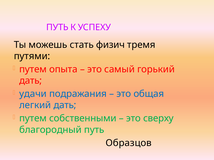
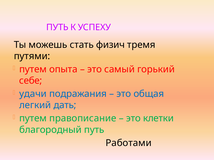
дать at (31, 81): дать -> себе
собственными: собственными -> правописание
сверху: сверху -> клетки
Образцов: Образцов -> Работами
